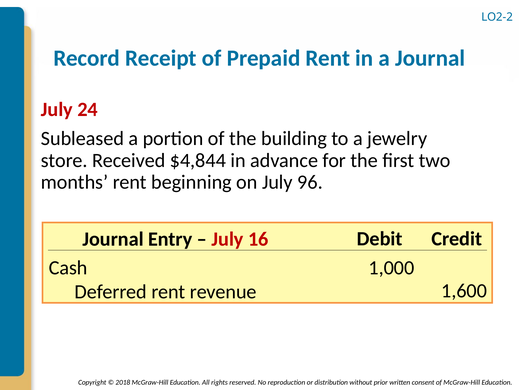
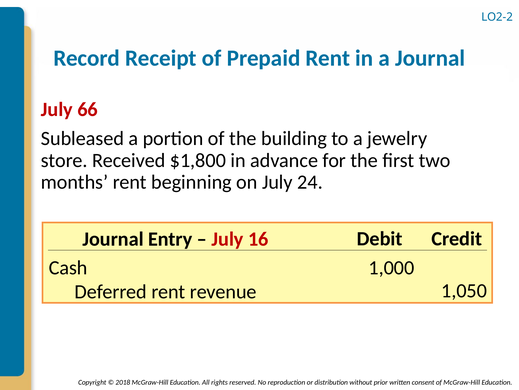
24: 24 -> 66
$4,844: $4,844 -> $1,800
96: 96 -> 24
1,600: 1,600 -> 1,050
